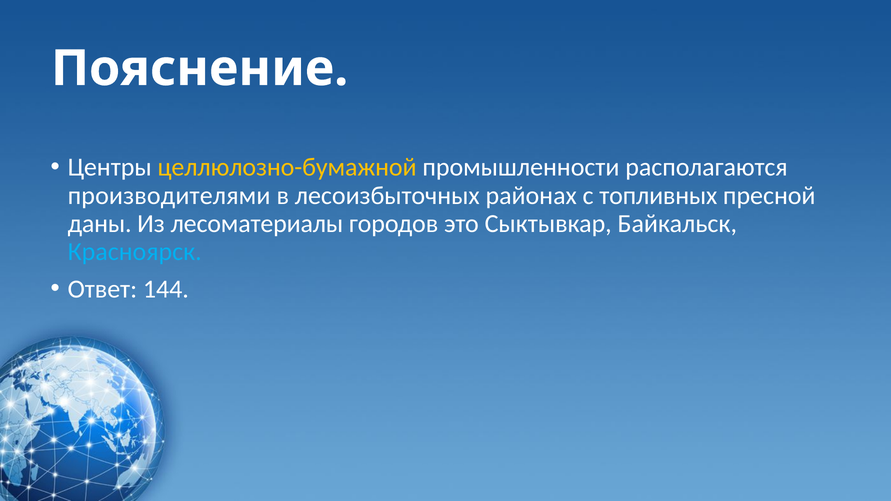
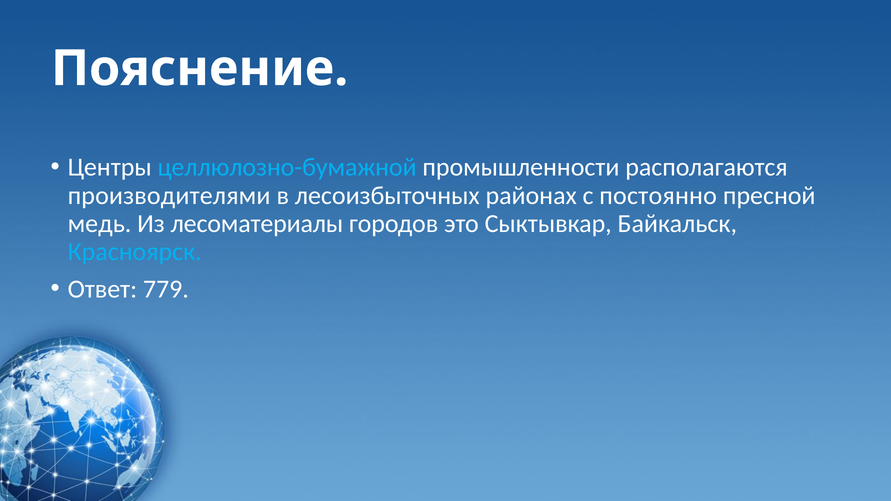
целлюлозно-бумажной colour: yellow -> light blue
топливных: топливных -> постоянно
даны: даны -> медь
144: 144 -> 779
